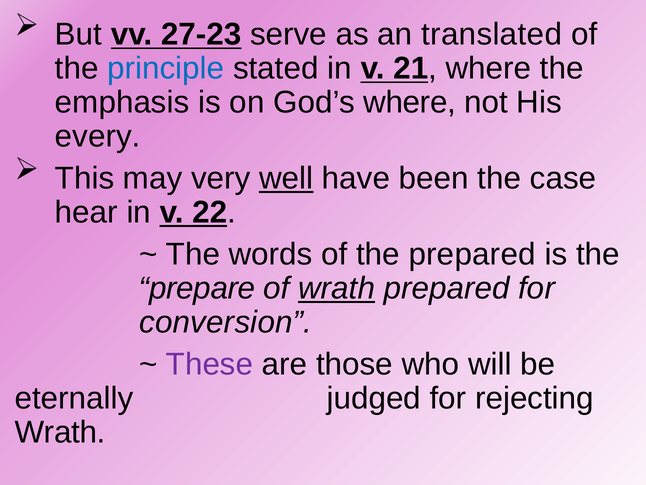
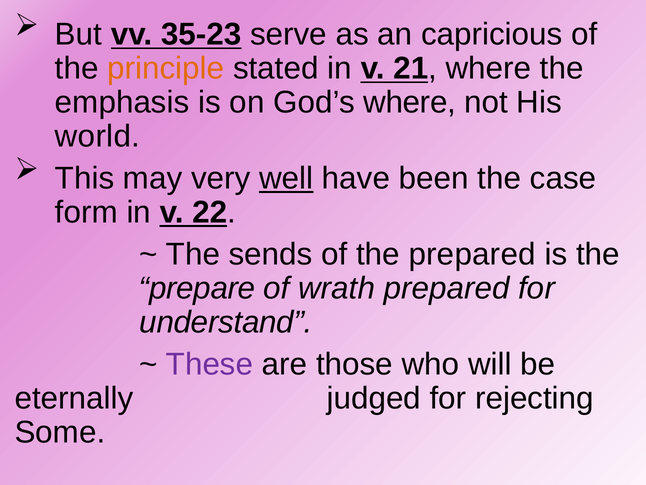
27-23: 27-23 -> 35-23
translated: translated -> capricious
principle colour: blue -> orange
every: every -> world
hear: hear -> form
words: words -> sends
wrath at (337, 288) underline: present -> none
conversion: conversion -> understand
Wrath at (60, 432): Wrath -> Some
